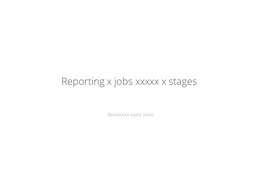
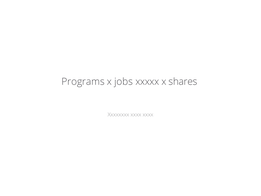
Reporting: Reporting -> Programs
stages: stages -> shares
